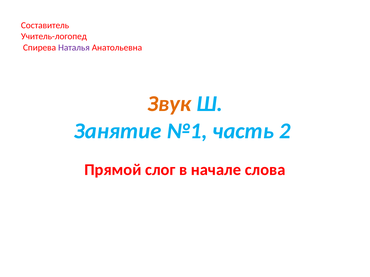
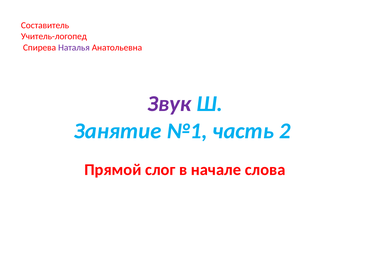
Звук colour: orange -> purple
